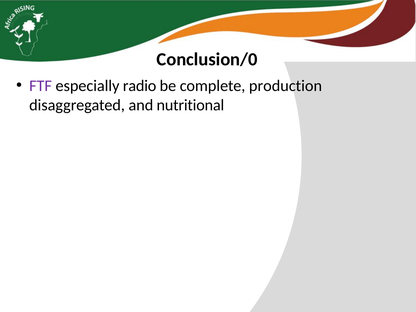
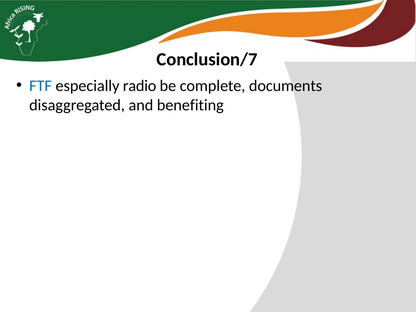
Conclusion/0: Conclusion/0 -> Conclusion/7
FTF colour: purple -> blue
production: production -> documents
nutritional: nutritional -> benefiting
